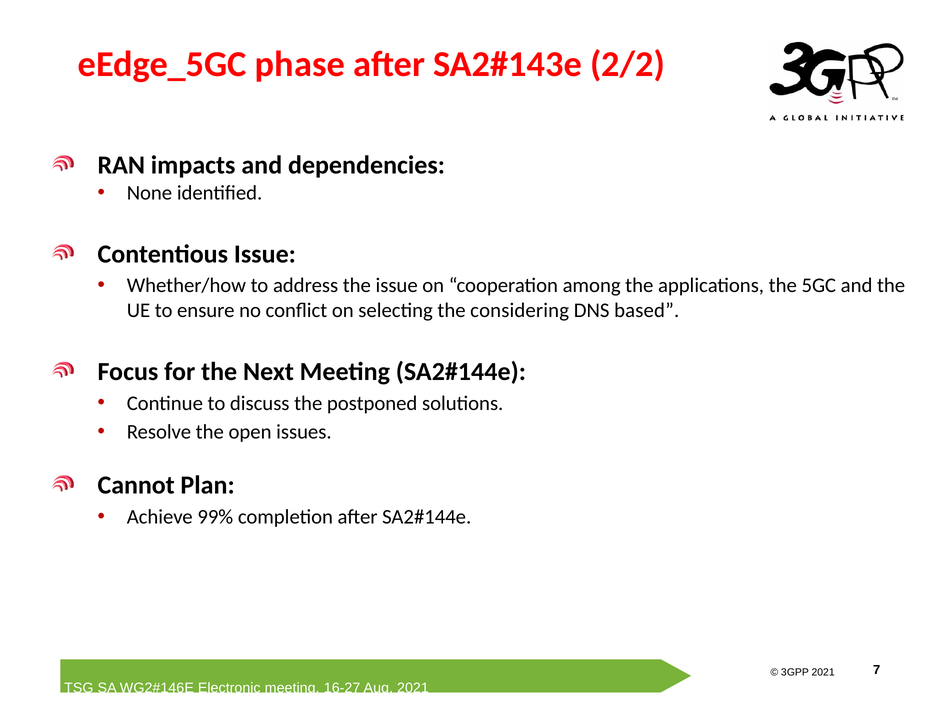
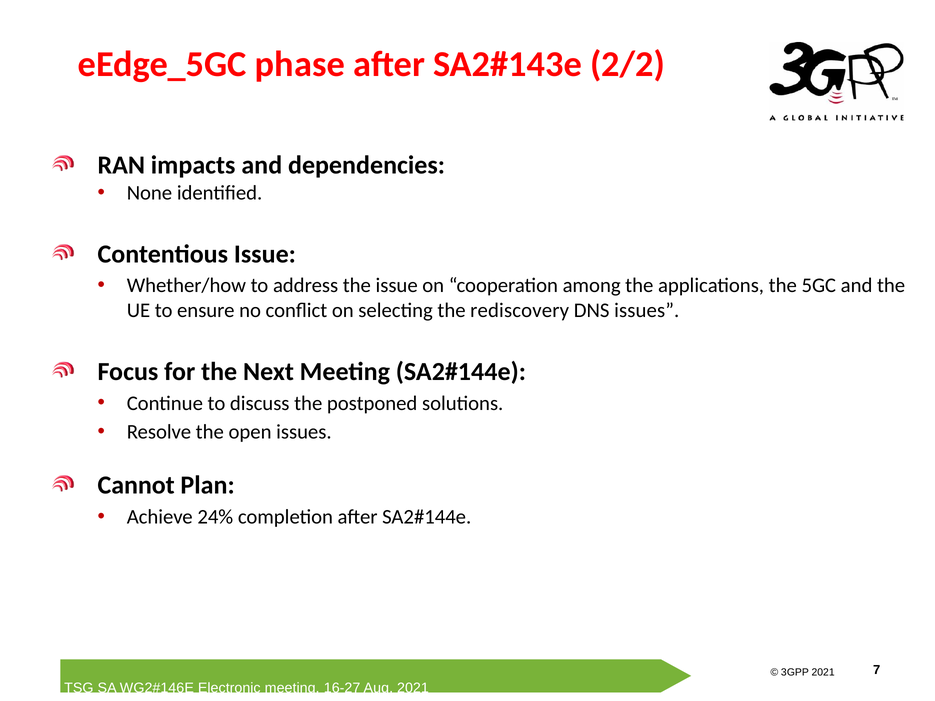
considering: considering -> rediscovery
DNS based: based -> issues
99%: 99% -> 24%
